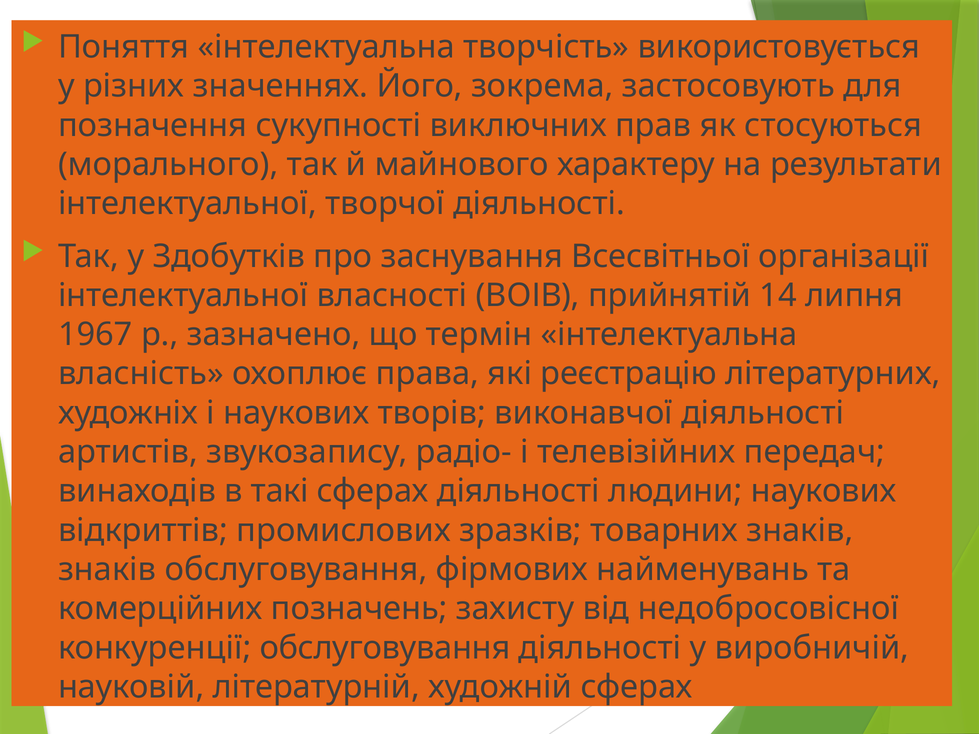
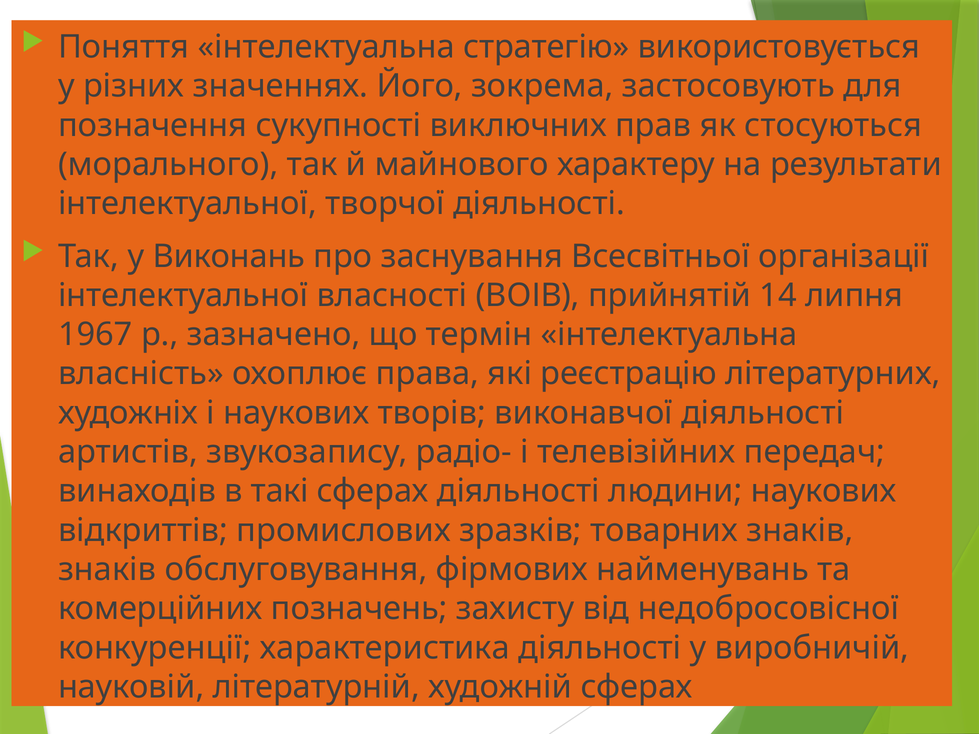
творчість: творчість -> стратегію
Здобутків: Здобутків -> Виконань
конкуренції обслуговування: обслуговування -> характеристика
